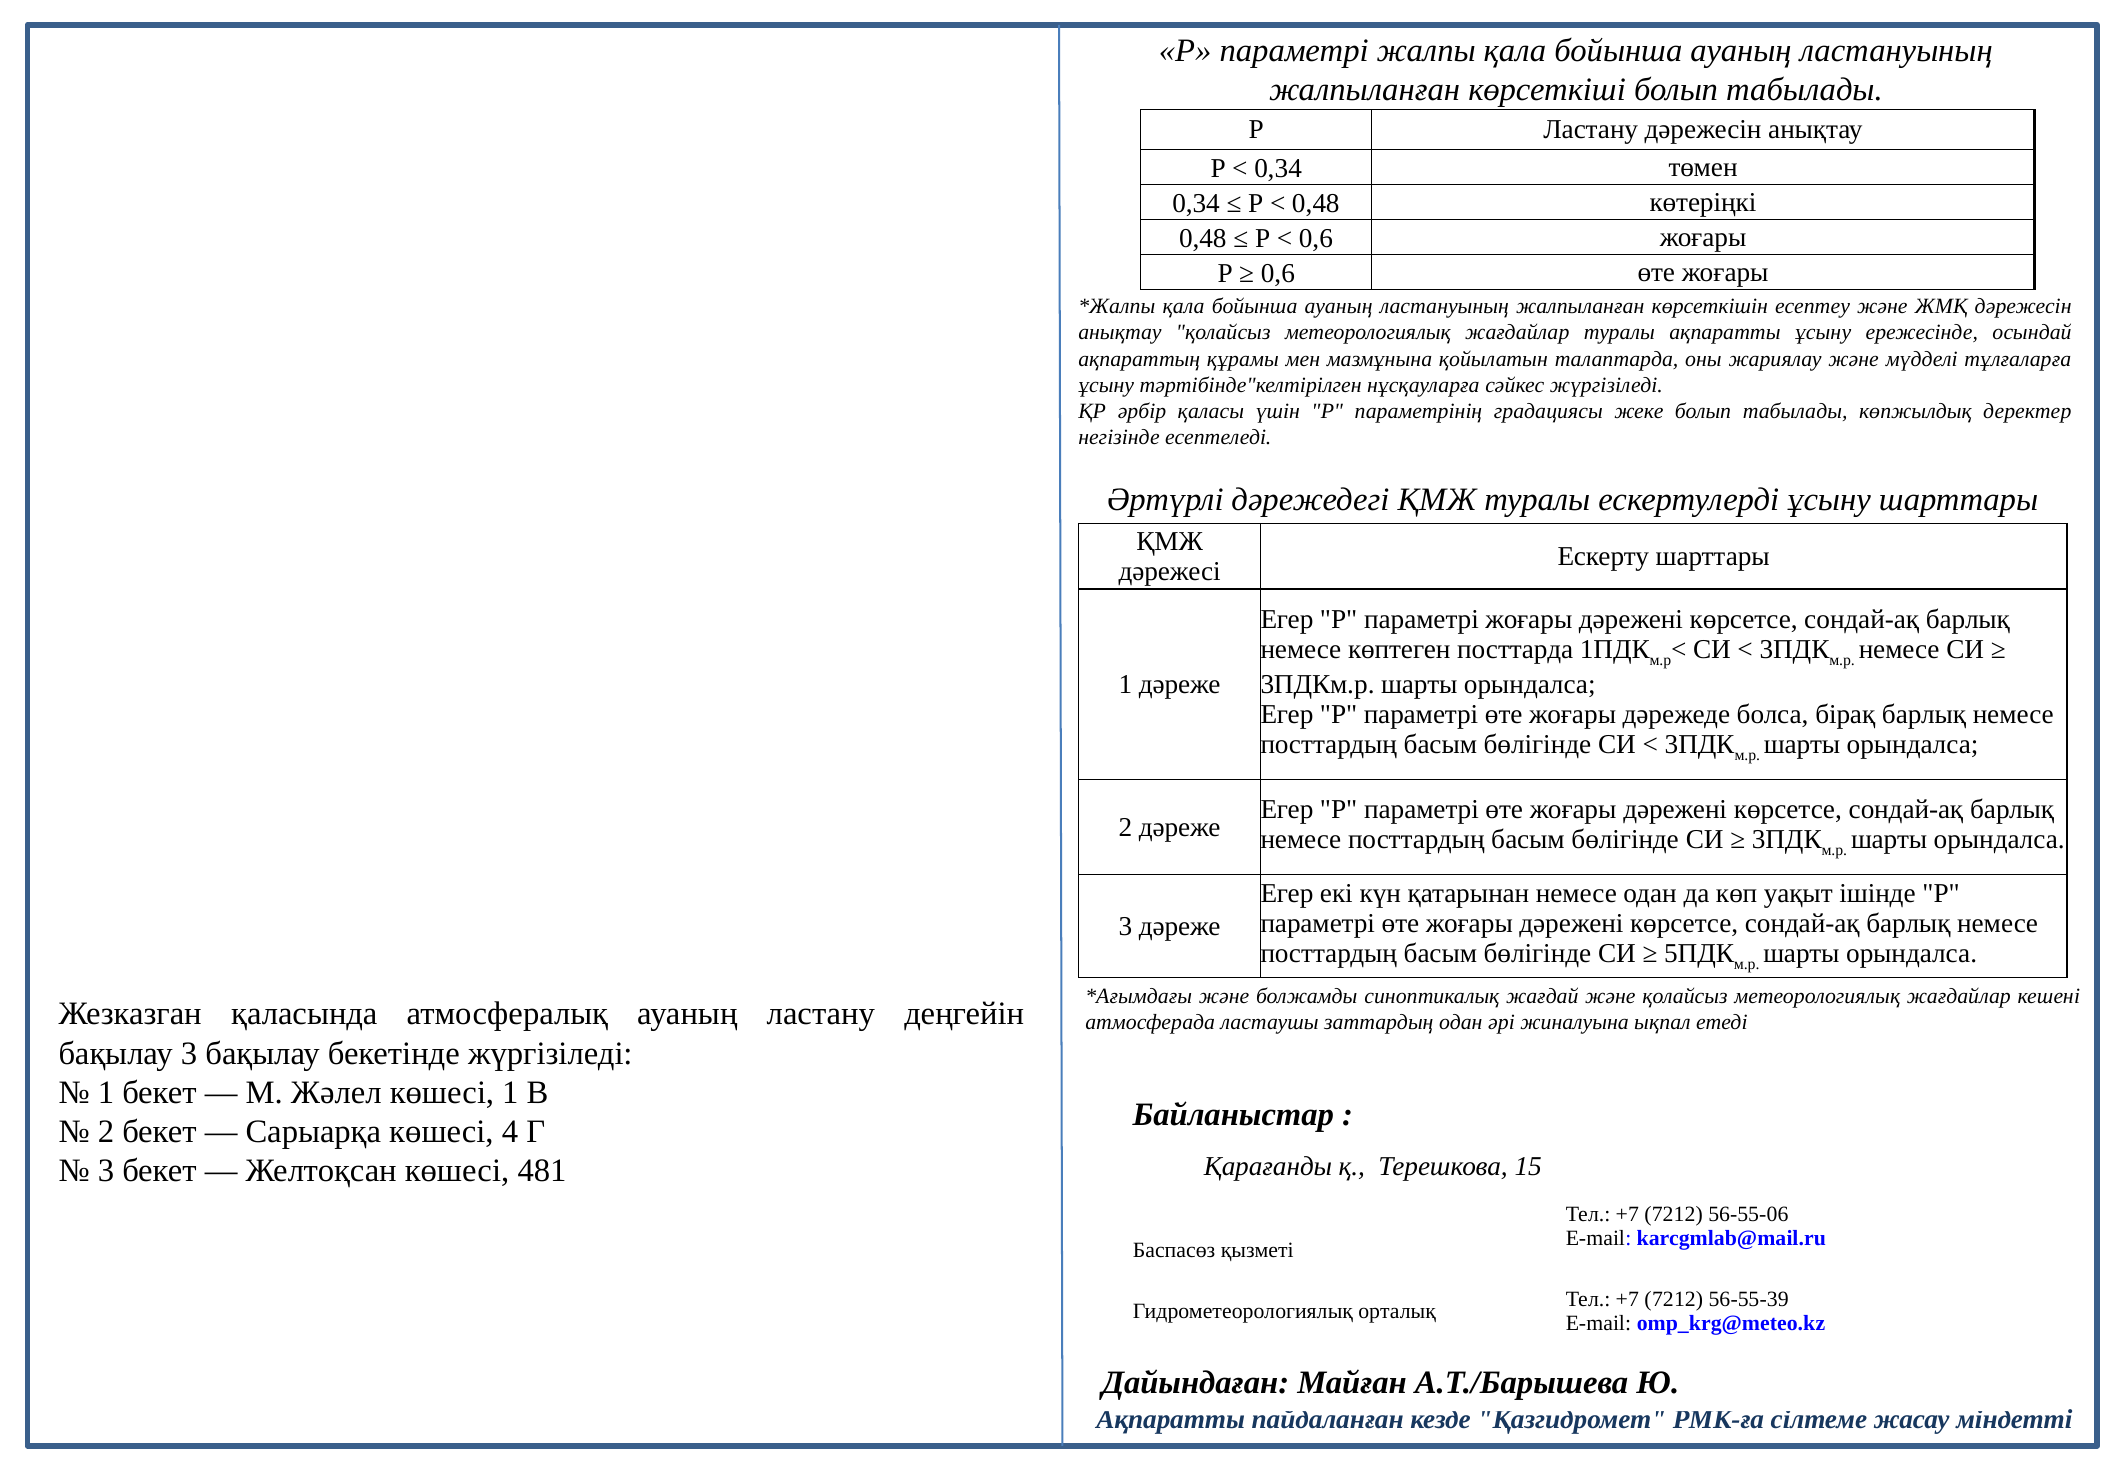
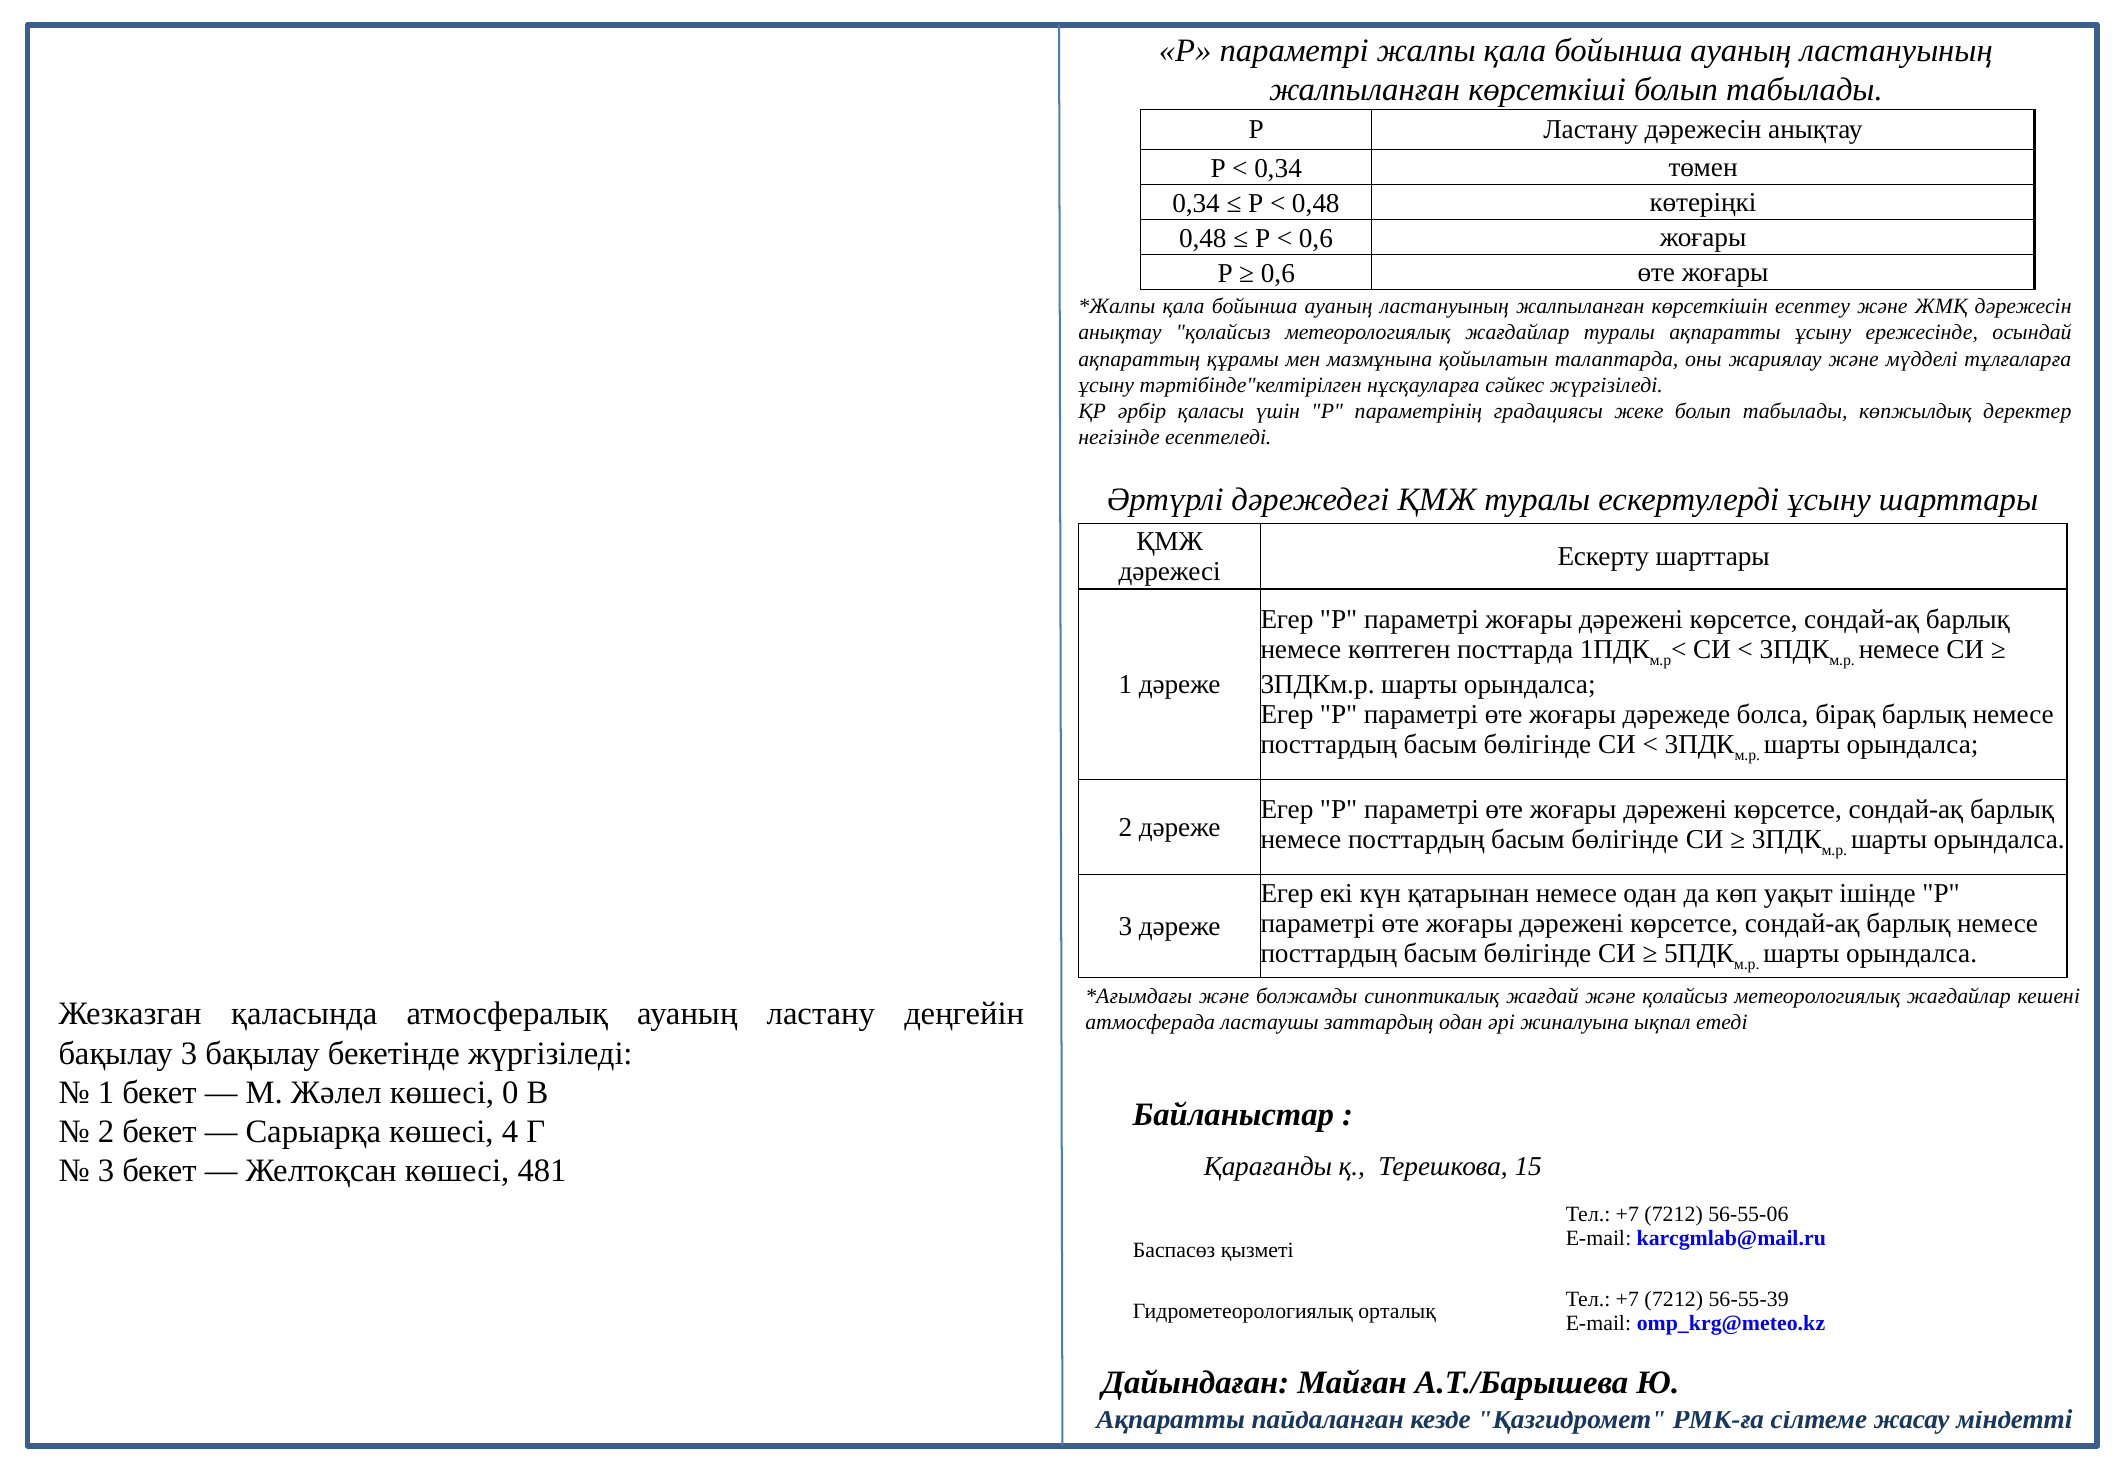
көшесі 1: 1 -> 0
